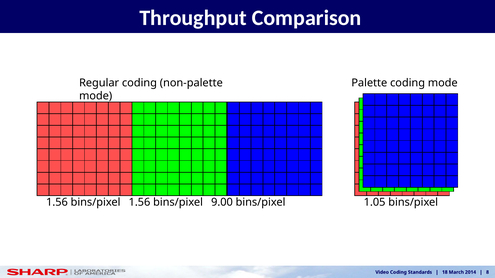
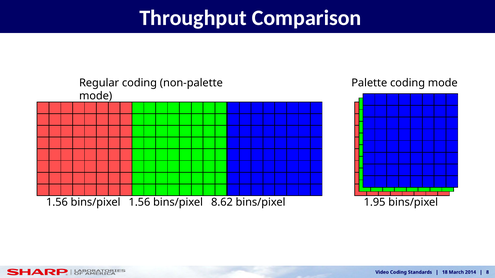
9.00: 9.00 -> 8.62
1.05: 1.05 -> 1.95
